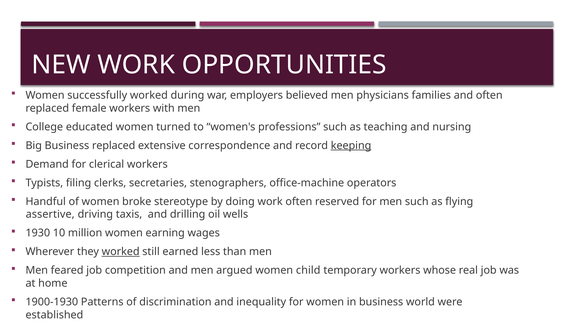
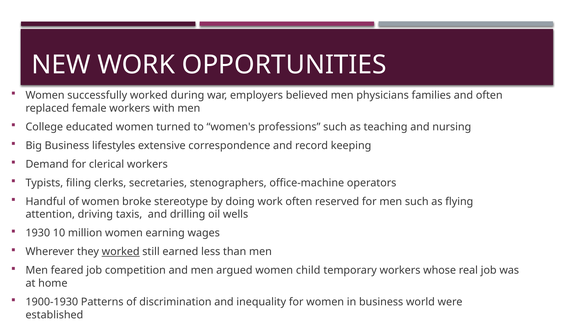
Business replaced: replaced -> lifestyles
keeping underline: present -> none
assertive: assertive -> attention
